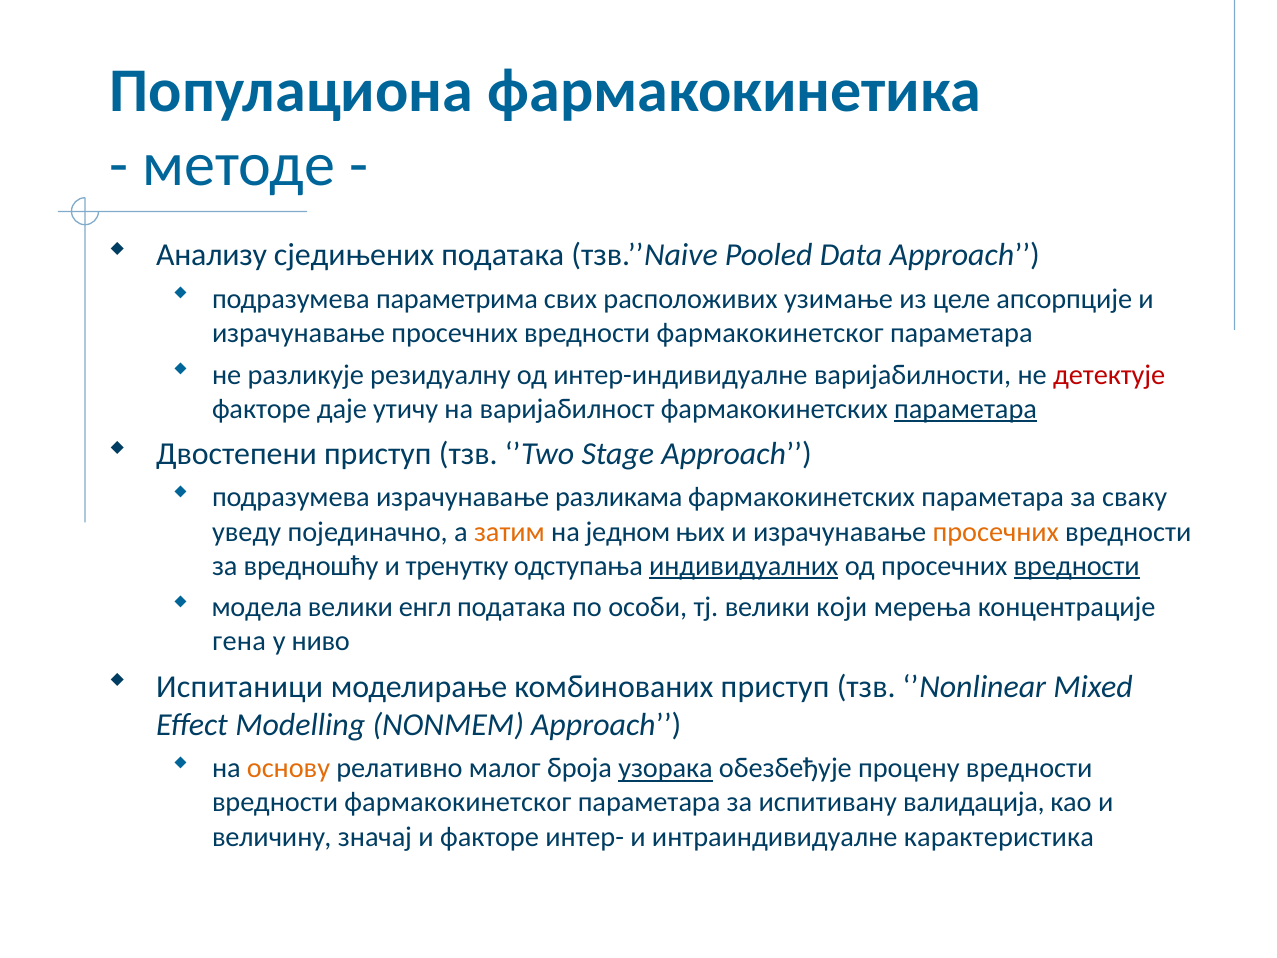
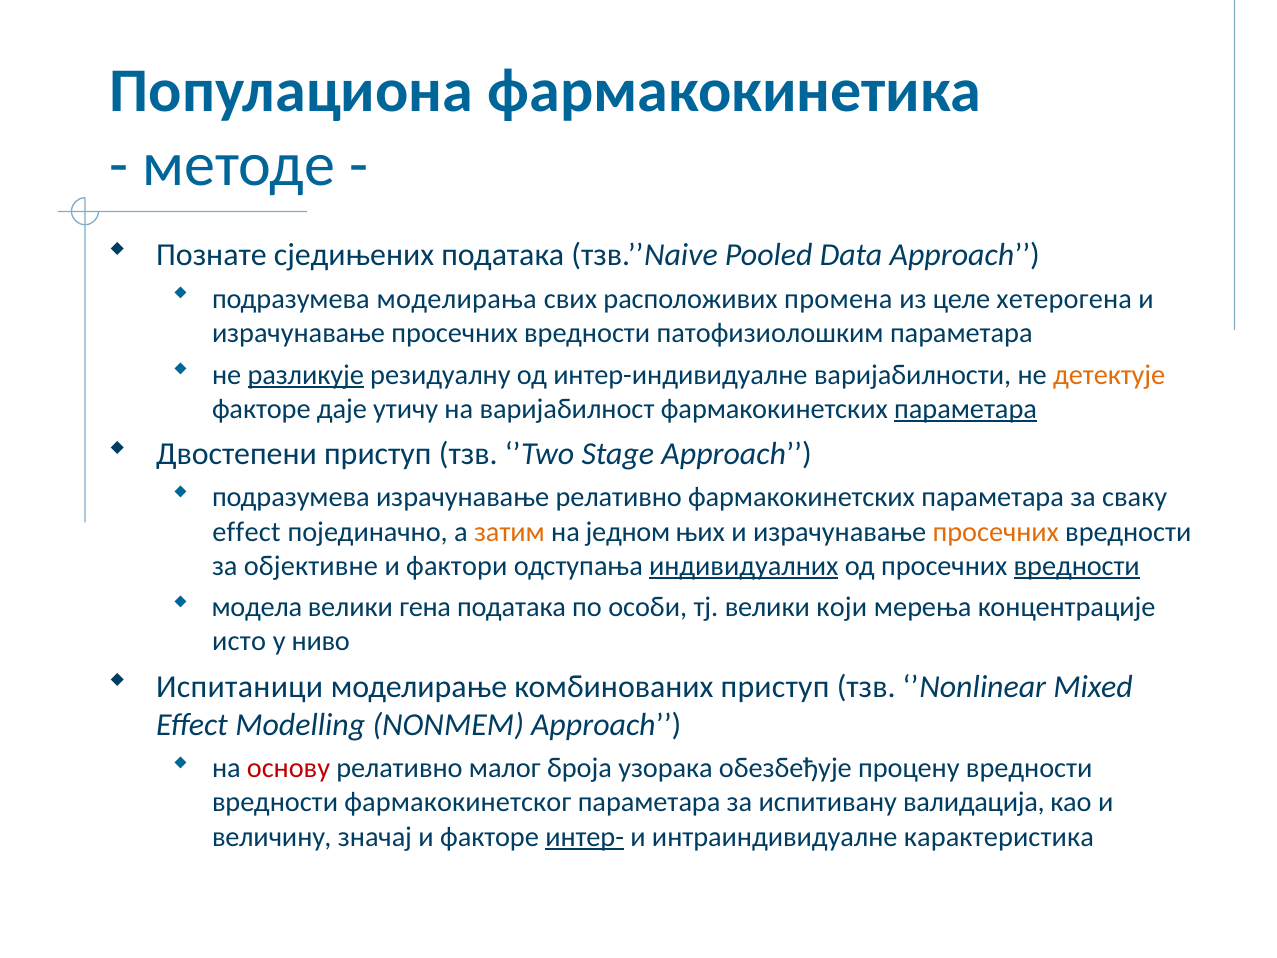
Анализу: Анализу -> Познате
параметрима: параметрима -> моделирања
узимање: узимање -> промена
апсорпције: апсорпције -> хетерогена
просечних вредности фармакокинетског: фармакокинетског -> патофизиолошким
разликује underline: none -> present
детектује colour: red -> orange
израчунавање разликама: разликама -> релативно
уведу at (247, 532): уведу -> effect
вредношћу: вредношћу -> објективне
тренутку: тренутку -> фактори
енгл: енгл -> гена
гена: гена -> исто
основу colour: orange -> red
узорака underline: present -> none
интер- underline: none -> present
